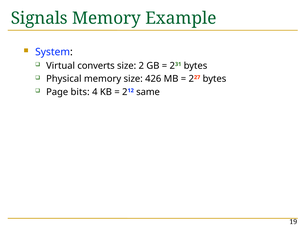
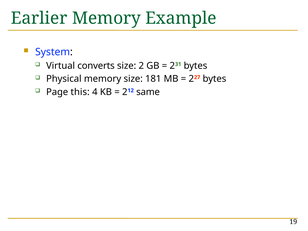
Signals: Signals -> Earlier
426: 426 -> 181
bits: bits -> this
